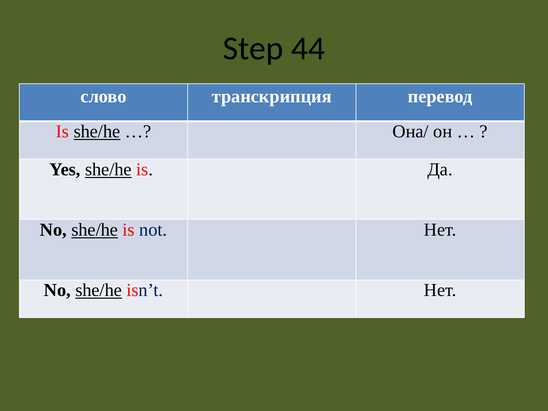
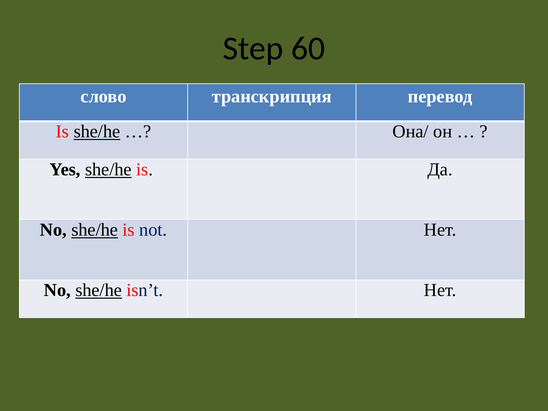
44: 44 -> 60
